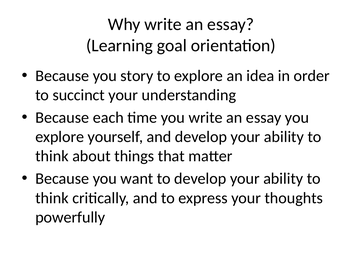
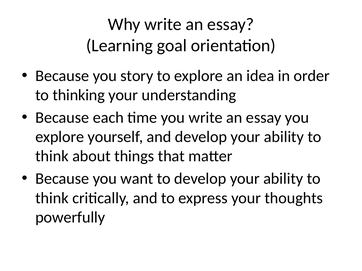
succinct: succinct -> thinking
